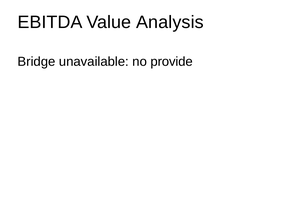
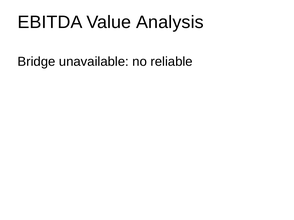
provide: provide -> reliable
